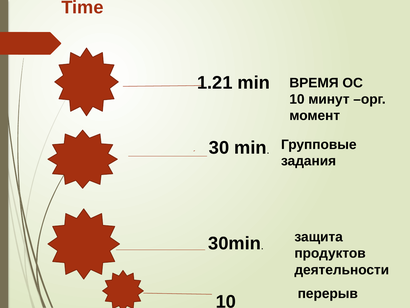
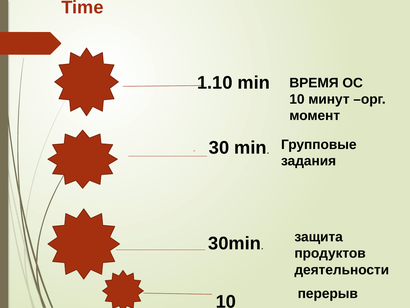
1.21: 1.21 -> 1.10
